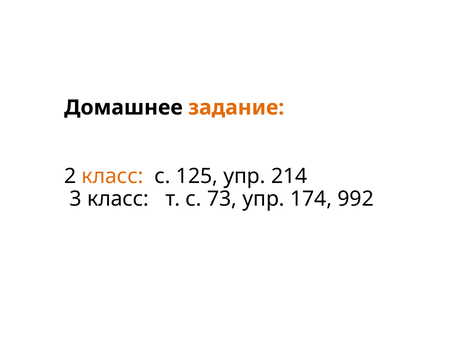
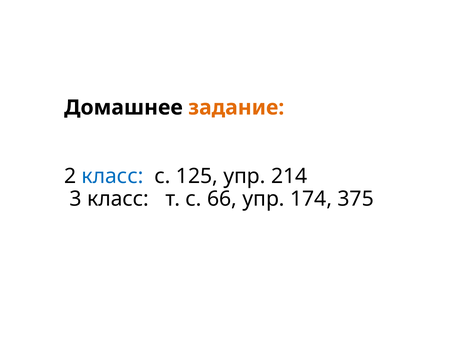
класс at (113, 176) colour: orange -> blue
73: 73 -> 66
992: 992 -> 375
